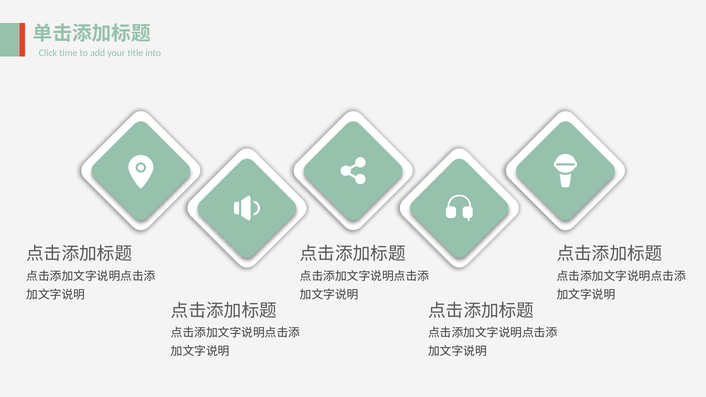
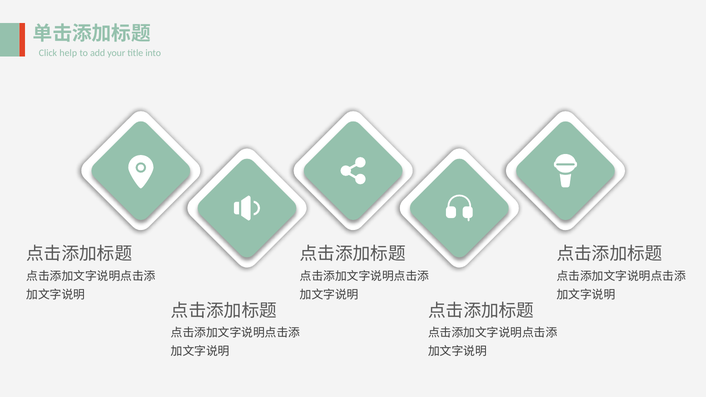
time: time -> help
